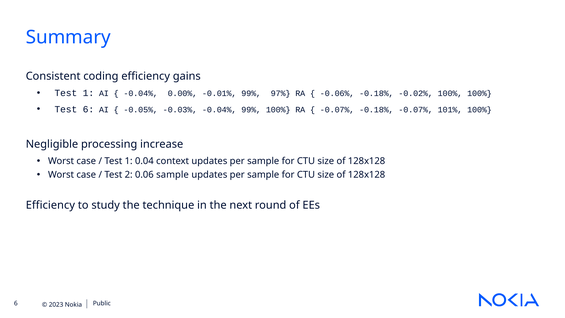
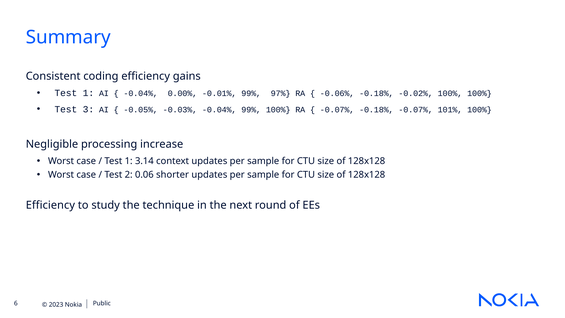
Test 6: 6 -> 3
0.04: 0.04 -> 3.14
0.06 sample: sample -> shorter
